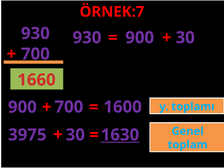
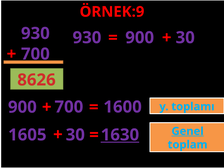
ÖRNEK:7: ÖRNEK:7 -> ÖRNEK:9
1660: 1660 -> 8626
Genel underline: none -> present
3975: 3975 -> 1605
